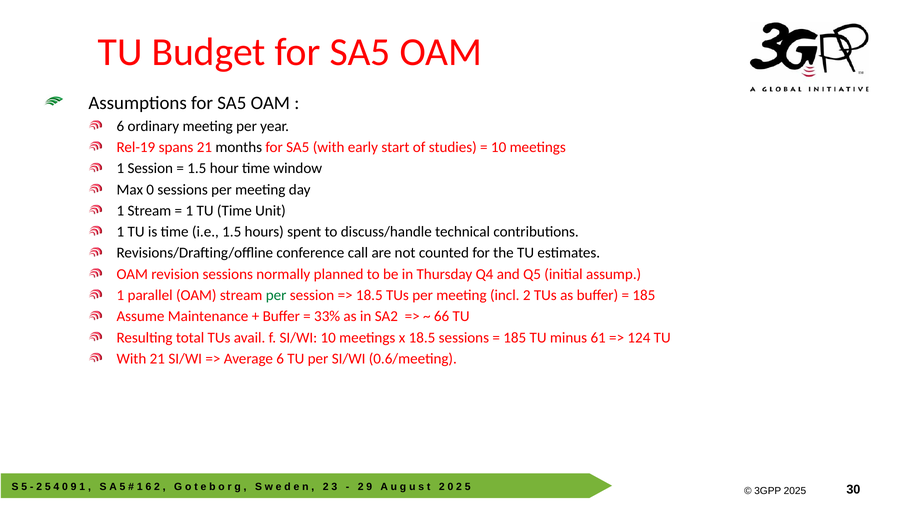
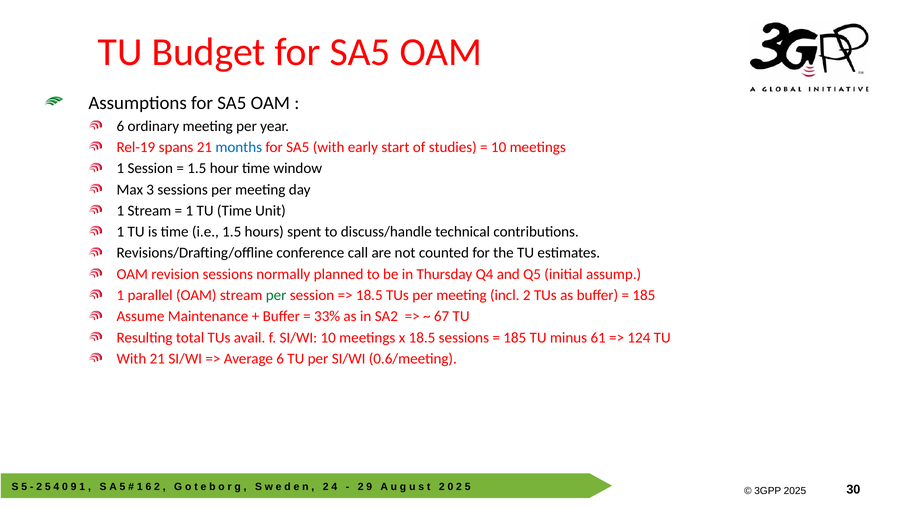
months colour: black -> blue
Max 0: 0 -> 3
66: 66 -> 67
2 3: 3 -> 4
